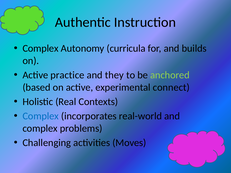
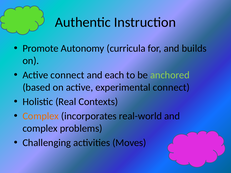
Complex at (40, 48): Complex -> Promote
Active practice: practice -> connect
they: they -> each
Complex at (41, 116) colour: blue -> orange
